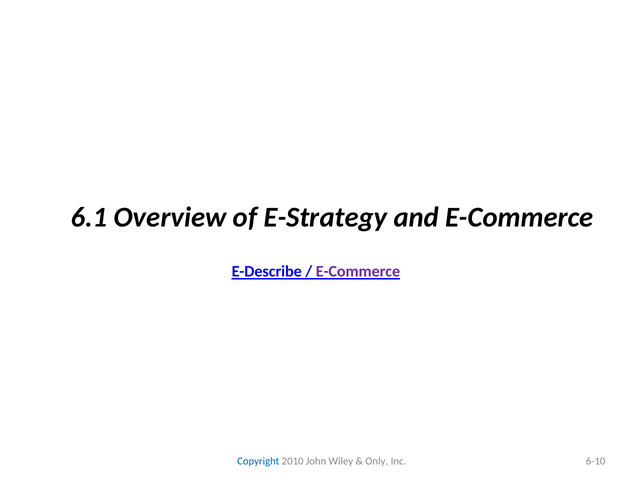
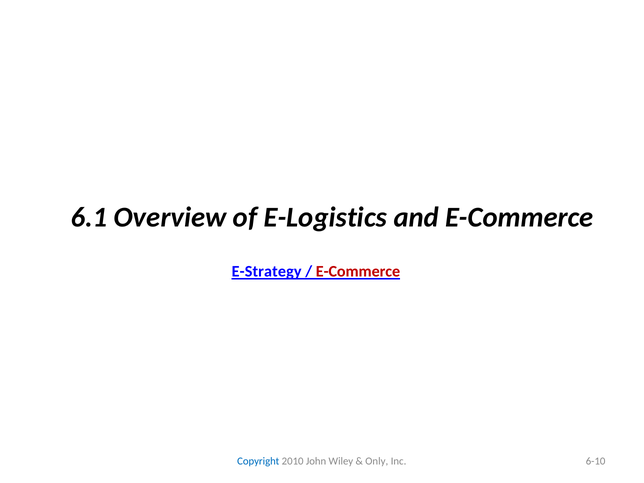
E-Strategy: E-Strategy -> E-Logistics
E-Describe: E-Describe -> E-Strategy
E-Commerce at (358, 272) colour: purple -> red
